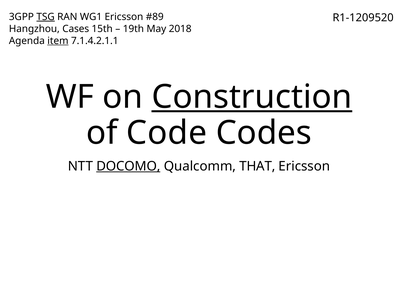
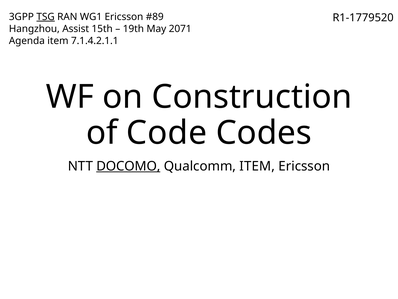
R1-1209520: R1-1209520 -> R1-1779520
Cases: Cases -> Assist
2018: 2018 -> 2071
item at (58, 41) underline: present -> none
Construction underline: present -> none
Qualcomm THAT: THAT -> ITEM
